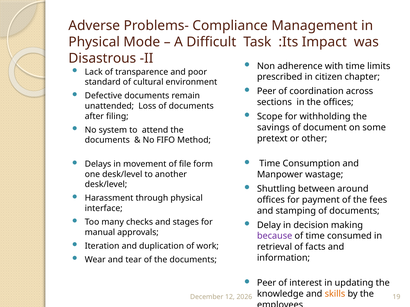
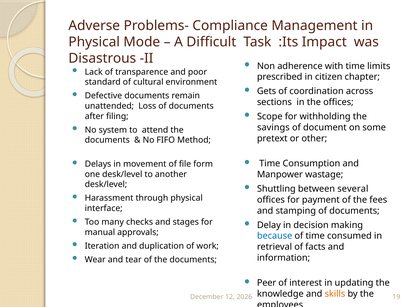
Peer at (267, 91): Peer -> Gets
around: around -> several
because colour: purple -> blue
